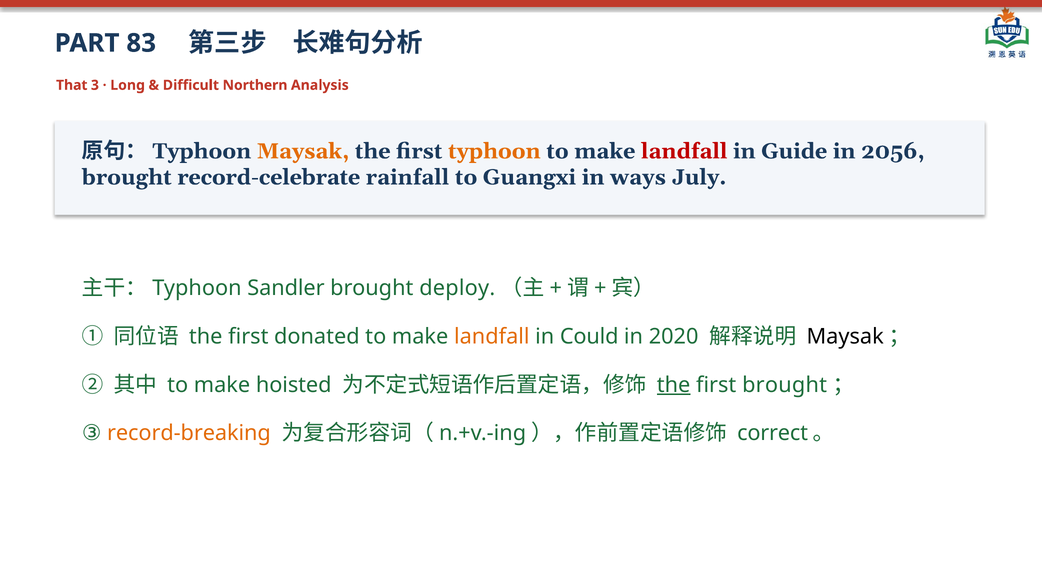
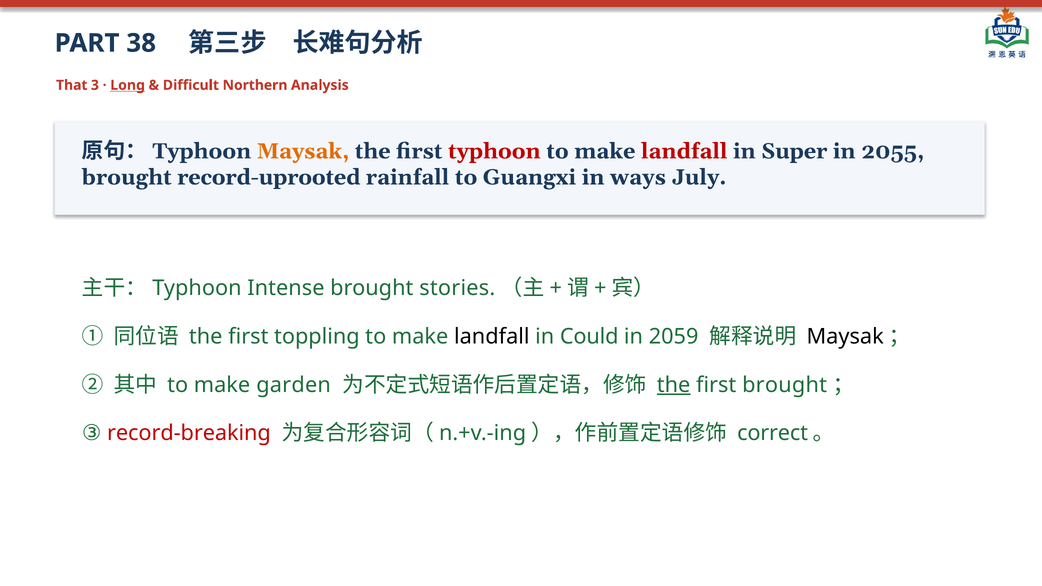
83: 83 -> 38
Long underline: none -> present
typhoon at (494, 151) colour: orange -> red
Guide: Guide -> Super
2056: 2056 -> 2055
record-celebrate: record-celebrate -> record-uprooted
Sandler: Sandler -> Intense
deploy: deploy -> stories
donated: donated -> toppling
landfall at (492, 336) colour: orange -> black
2020: 2020 -> 2059
hoisted: hoisted -> garden
record-breaking colour: orange -> red
